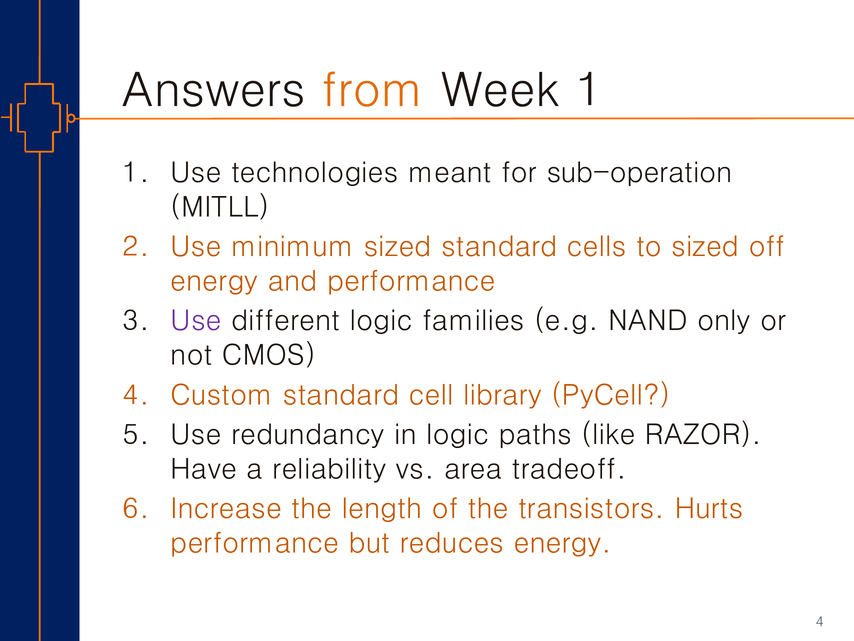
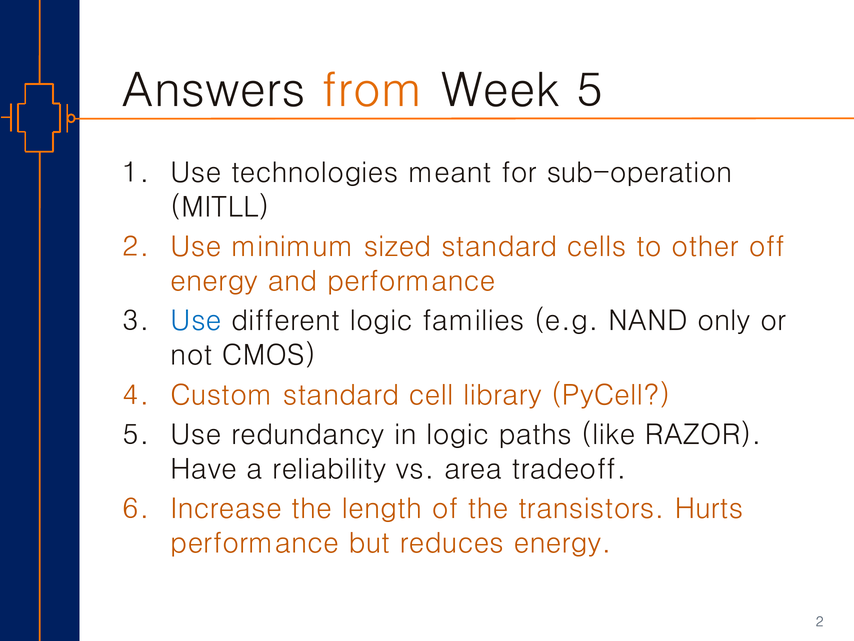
Week 1: 1 -> 5
to sized: sized -> other
Use at (196, 321) colour: purple -> blue
4 at (820, 621): 4 -> 2
